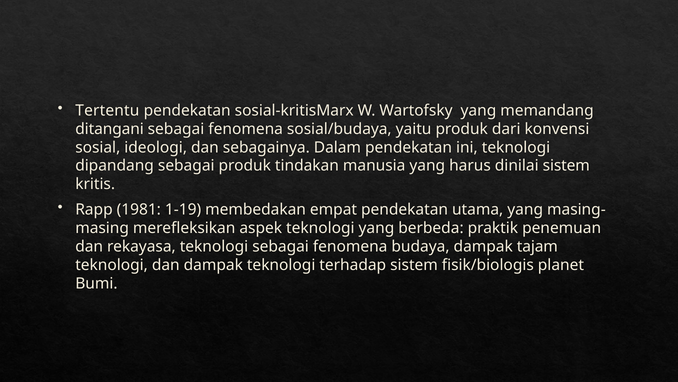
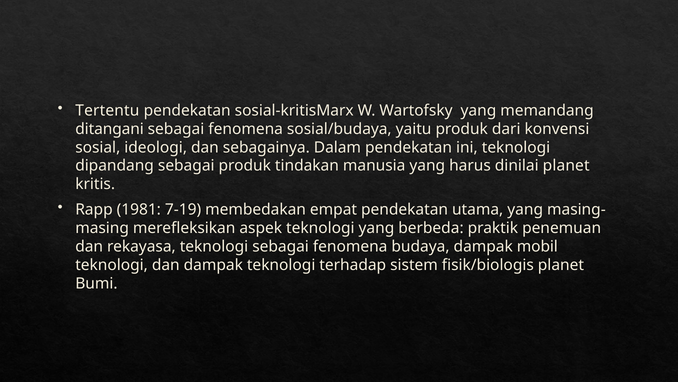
dinilai sistem: sistem -> planet
1-19: 1-19 -> 7-19
tajam: tajam -> mobil
